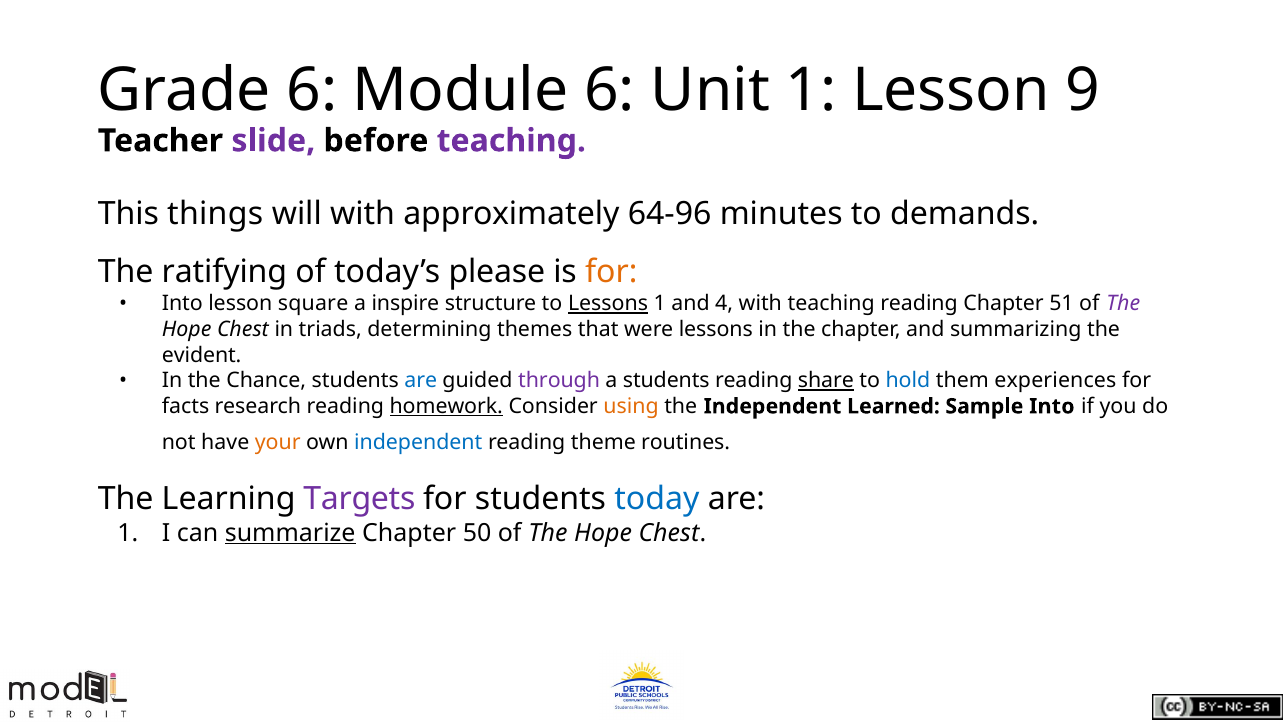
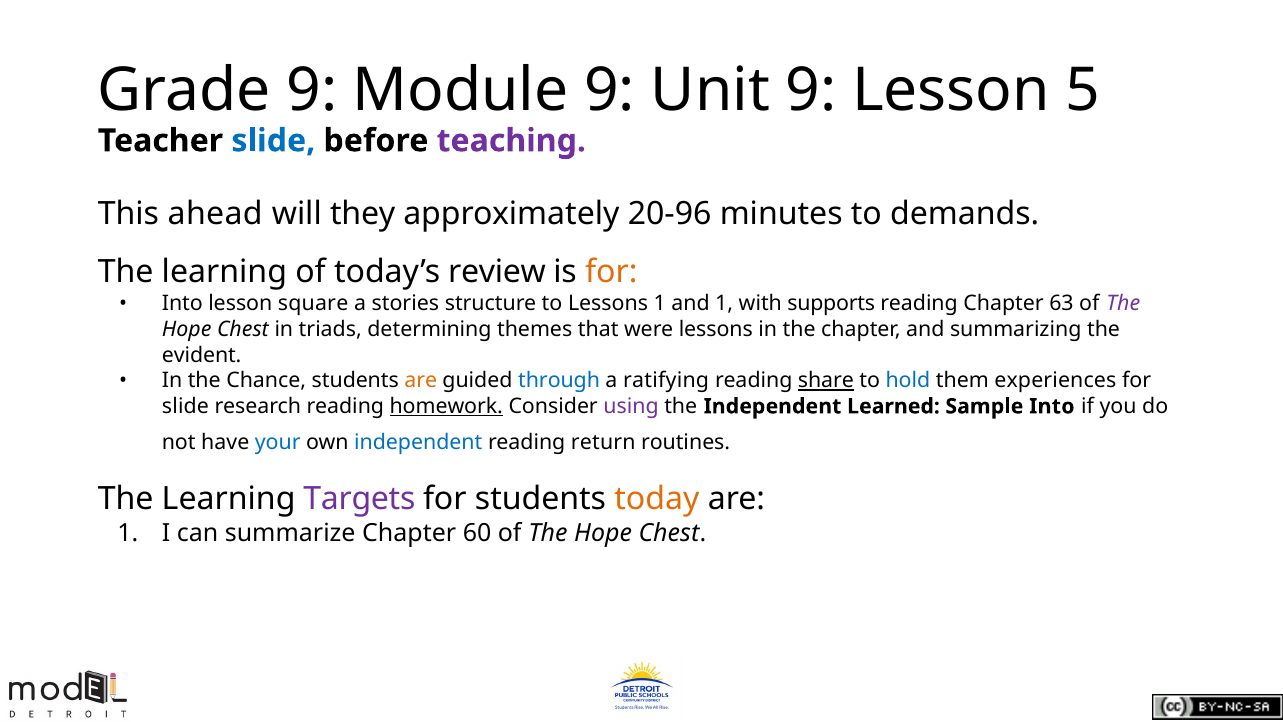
Grade 6: 6 -> 9
Module 6: 6 -> 9
Unit 1: 1 -> 9
9: 9 -> 5
slide at (273, 141) colour: purple -> blue
things: things -> ahead
will with: with -> they
64-96: 64-96 -> 20-96
ratifying at (224, 272): ratifying -> learning
please: please -> review
inspire: inspire -> stories
Lessons at (608, 304) underline: present -> none
and 4: 4 -> 1
with teaching: teaching -> supports
51: 51 -> 63
are at (421, 381) colour: blue -> orange
through colour: purple -> blue
a students: students -> ratifying
facts at (186, 406): facts -> slide
using colour: orange -> purple
your colour: orange -> blue
theme: theme -> return
today colour: blue -> orange
summarize underline: present -> none
50: 50 -> 60
